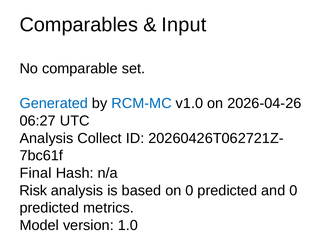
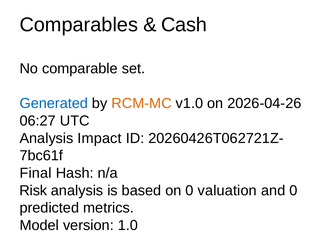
Input: Input -> Cash
RCM-MC colour: blue -> orange
Collect: Collect -> Impact
on 0 predicted: predicted -> valuation
